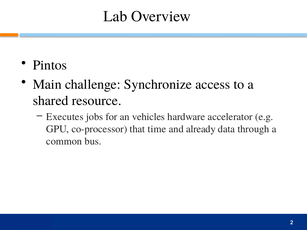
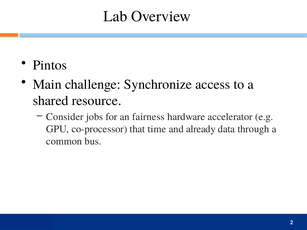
Executes: Executes -> Consider
vehicles: vehicles -> fairness
